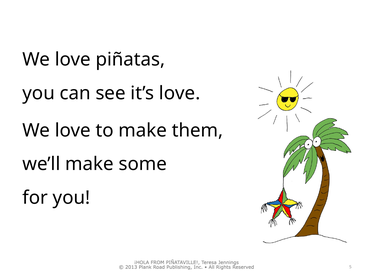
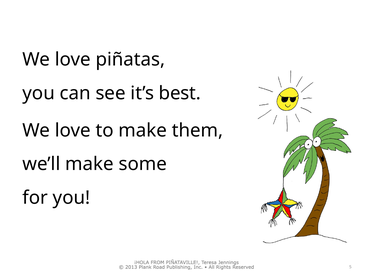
it’s love: love -> best
